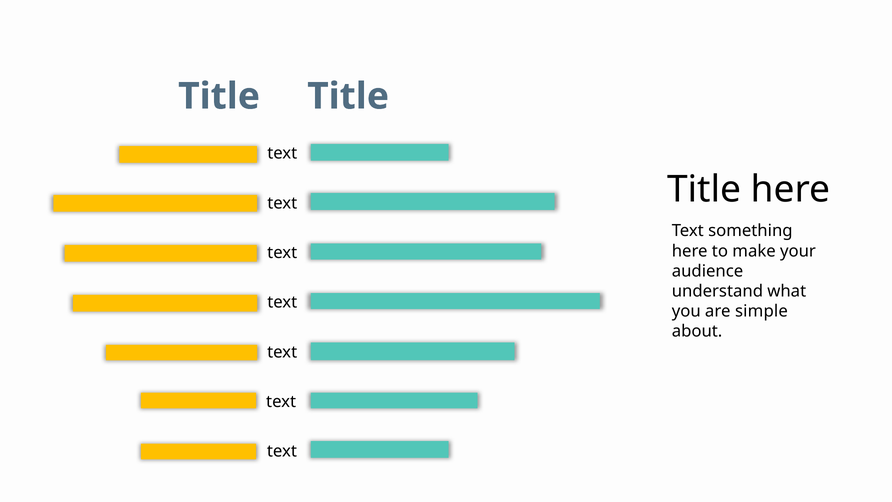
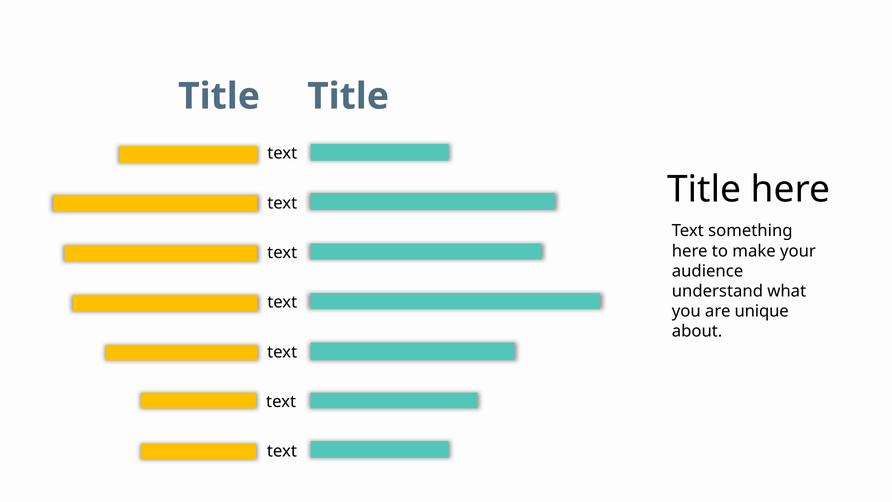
simple: simple -> unique
